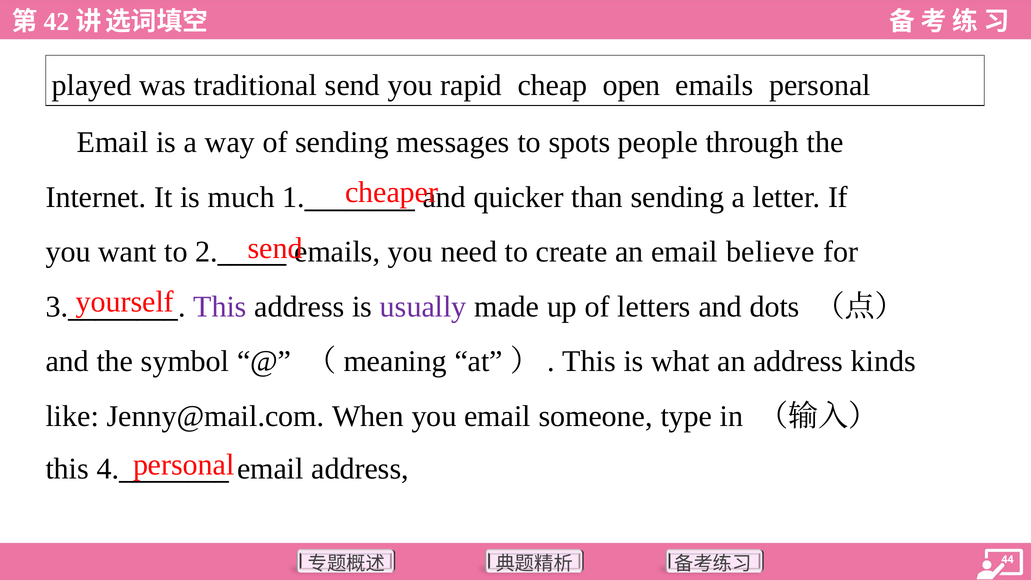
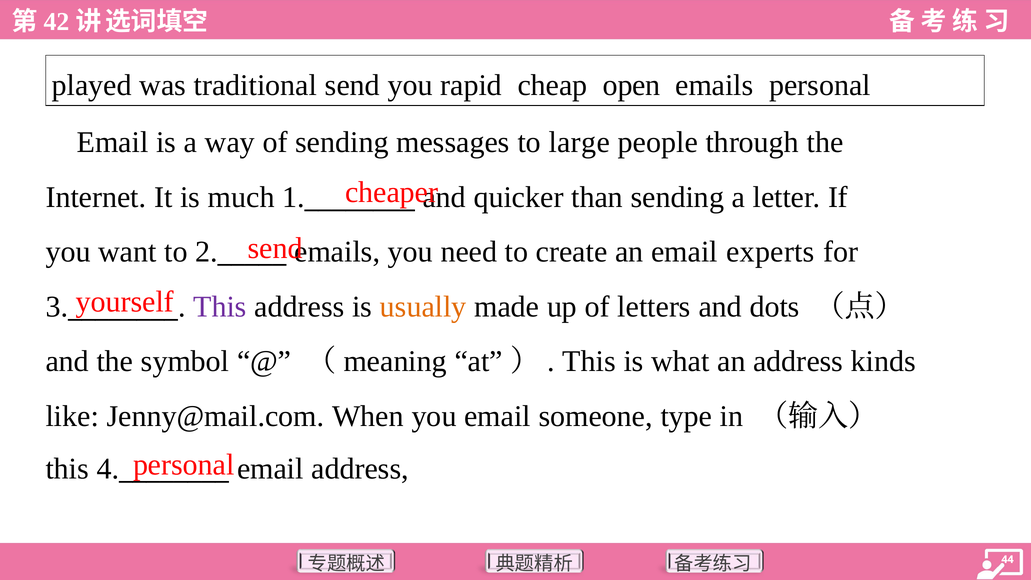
spots: spots -> large
believe: believe -> experts
usually colour: purple -> orange
